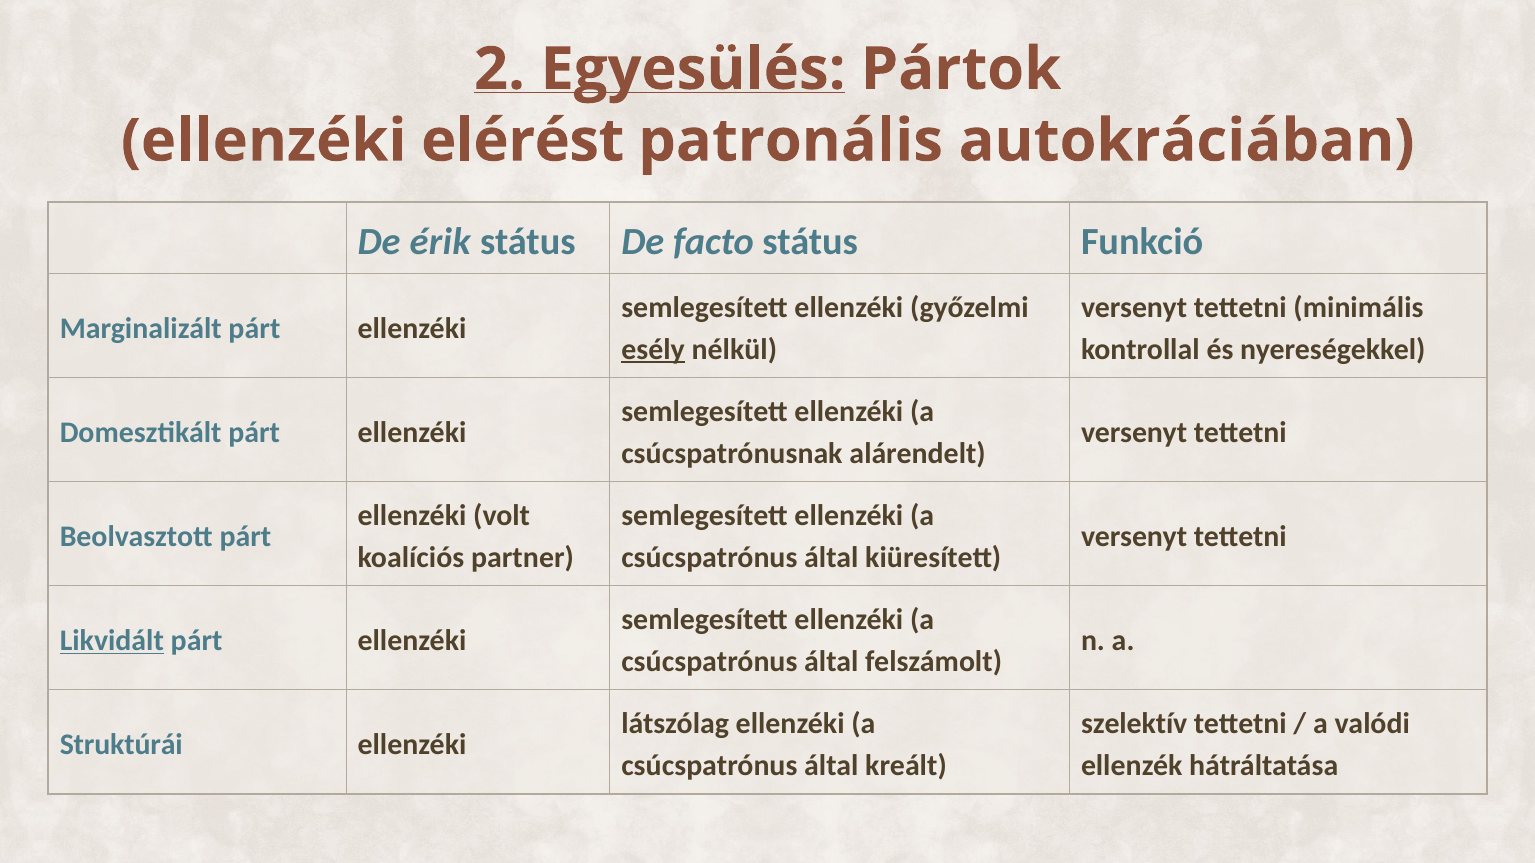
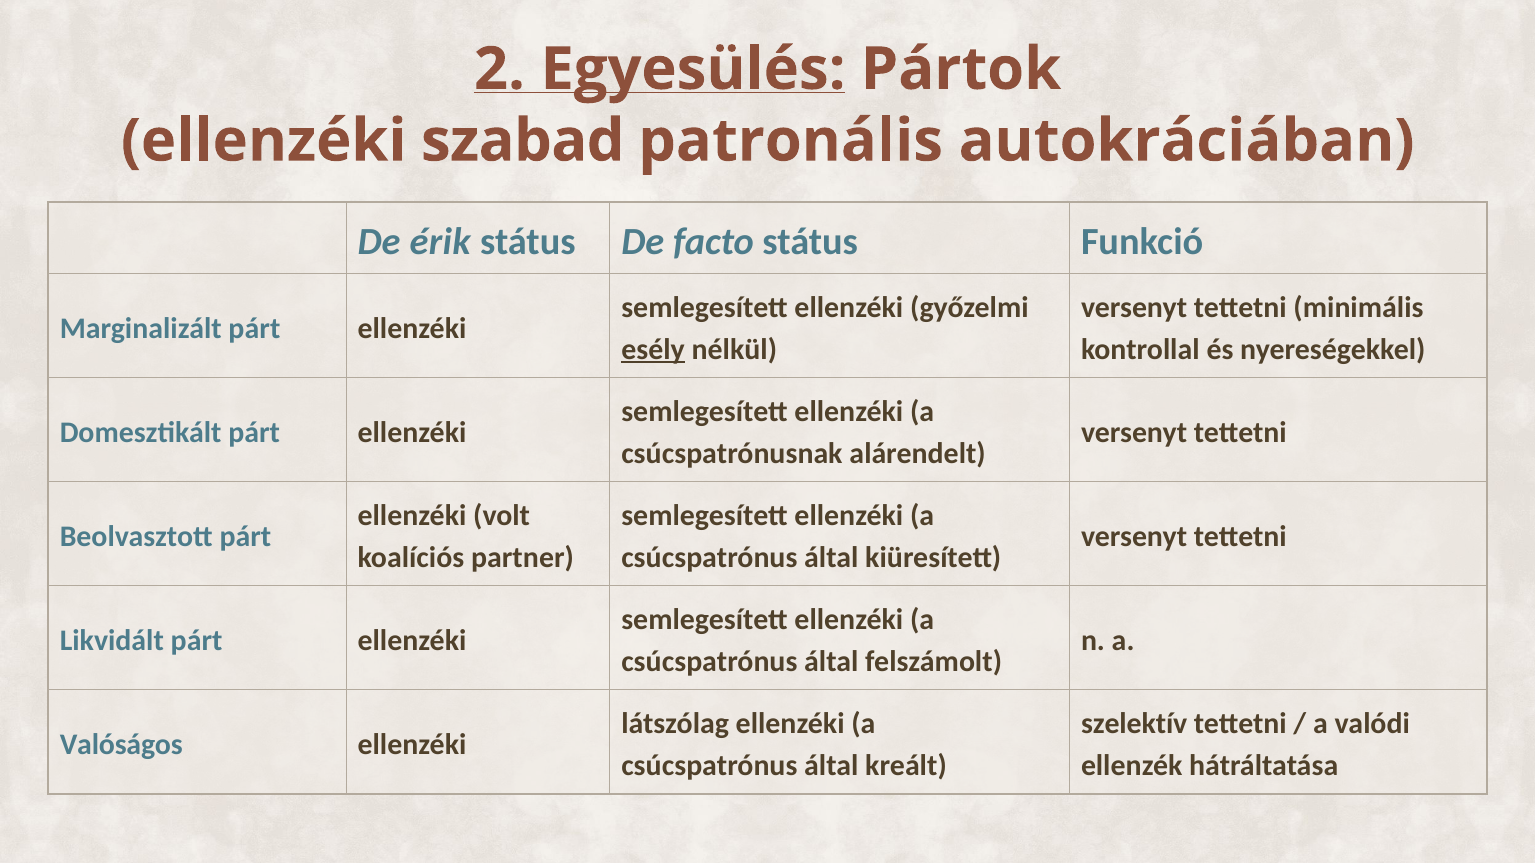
elérést: elérést -> szabad
Likvidált underline: present -> none
Struktúrái: Struktúrái -> Valóságos
